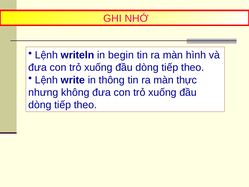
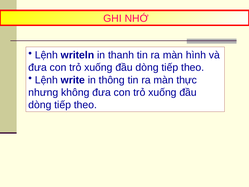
begin: begin -> thanh
